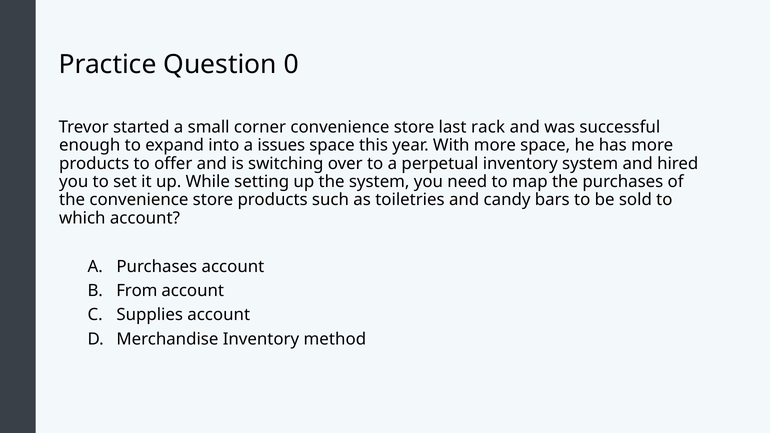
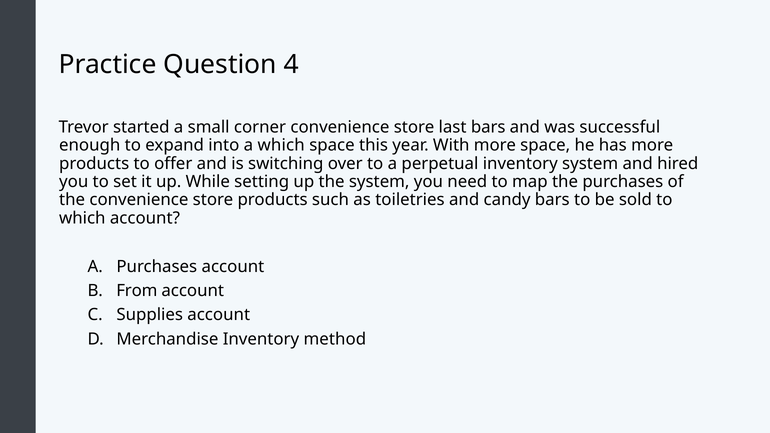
0: 0 -> 4
last rack: rack -> bars
a issues: issues -> which
